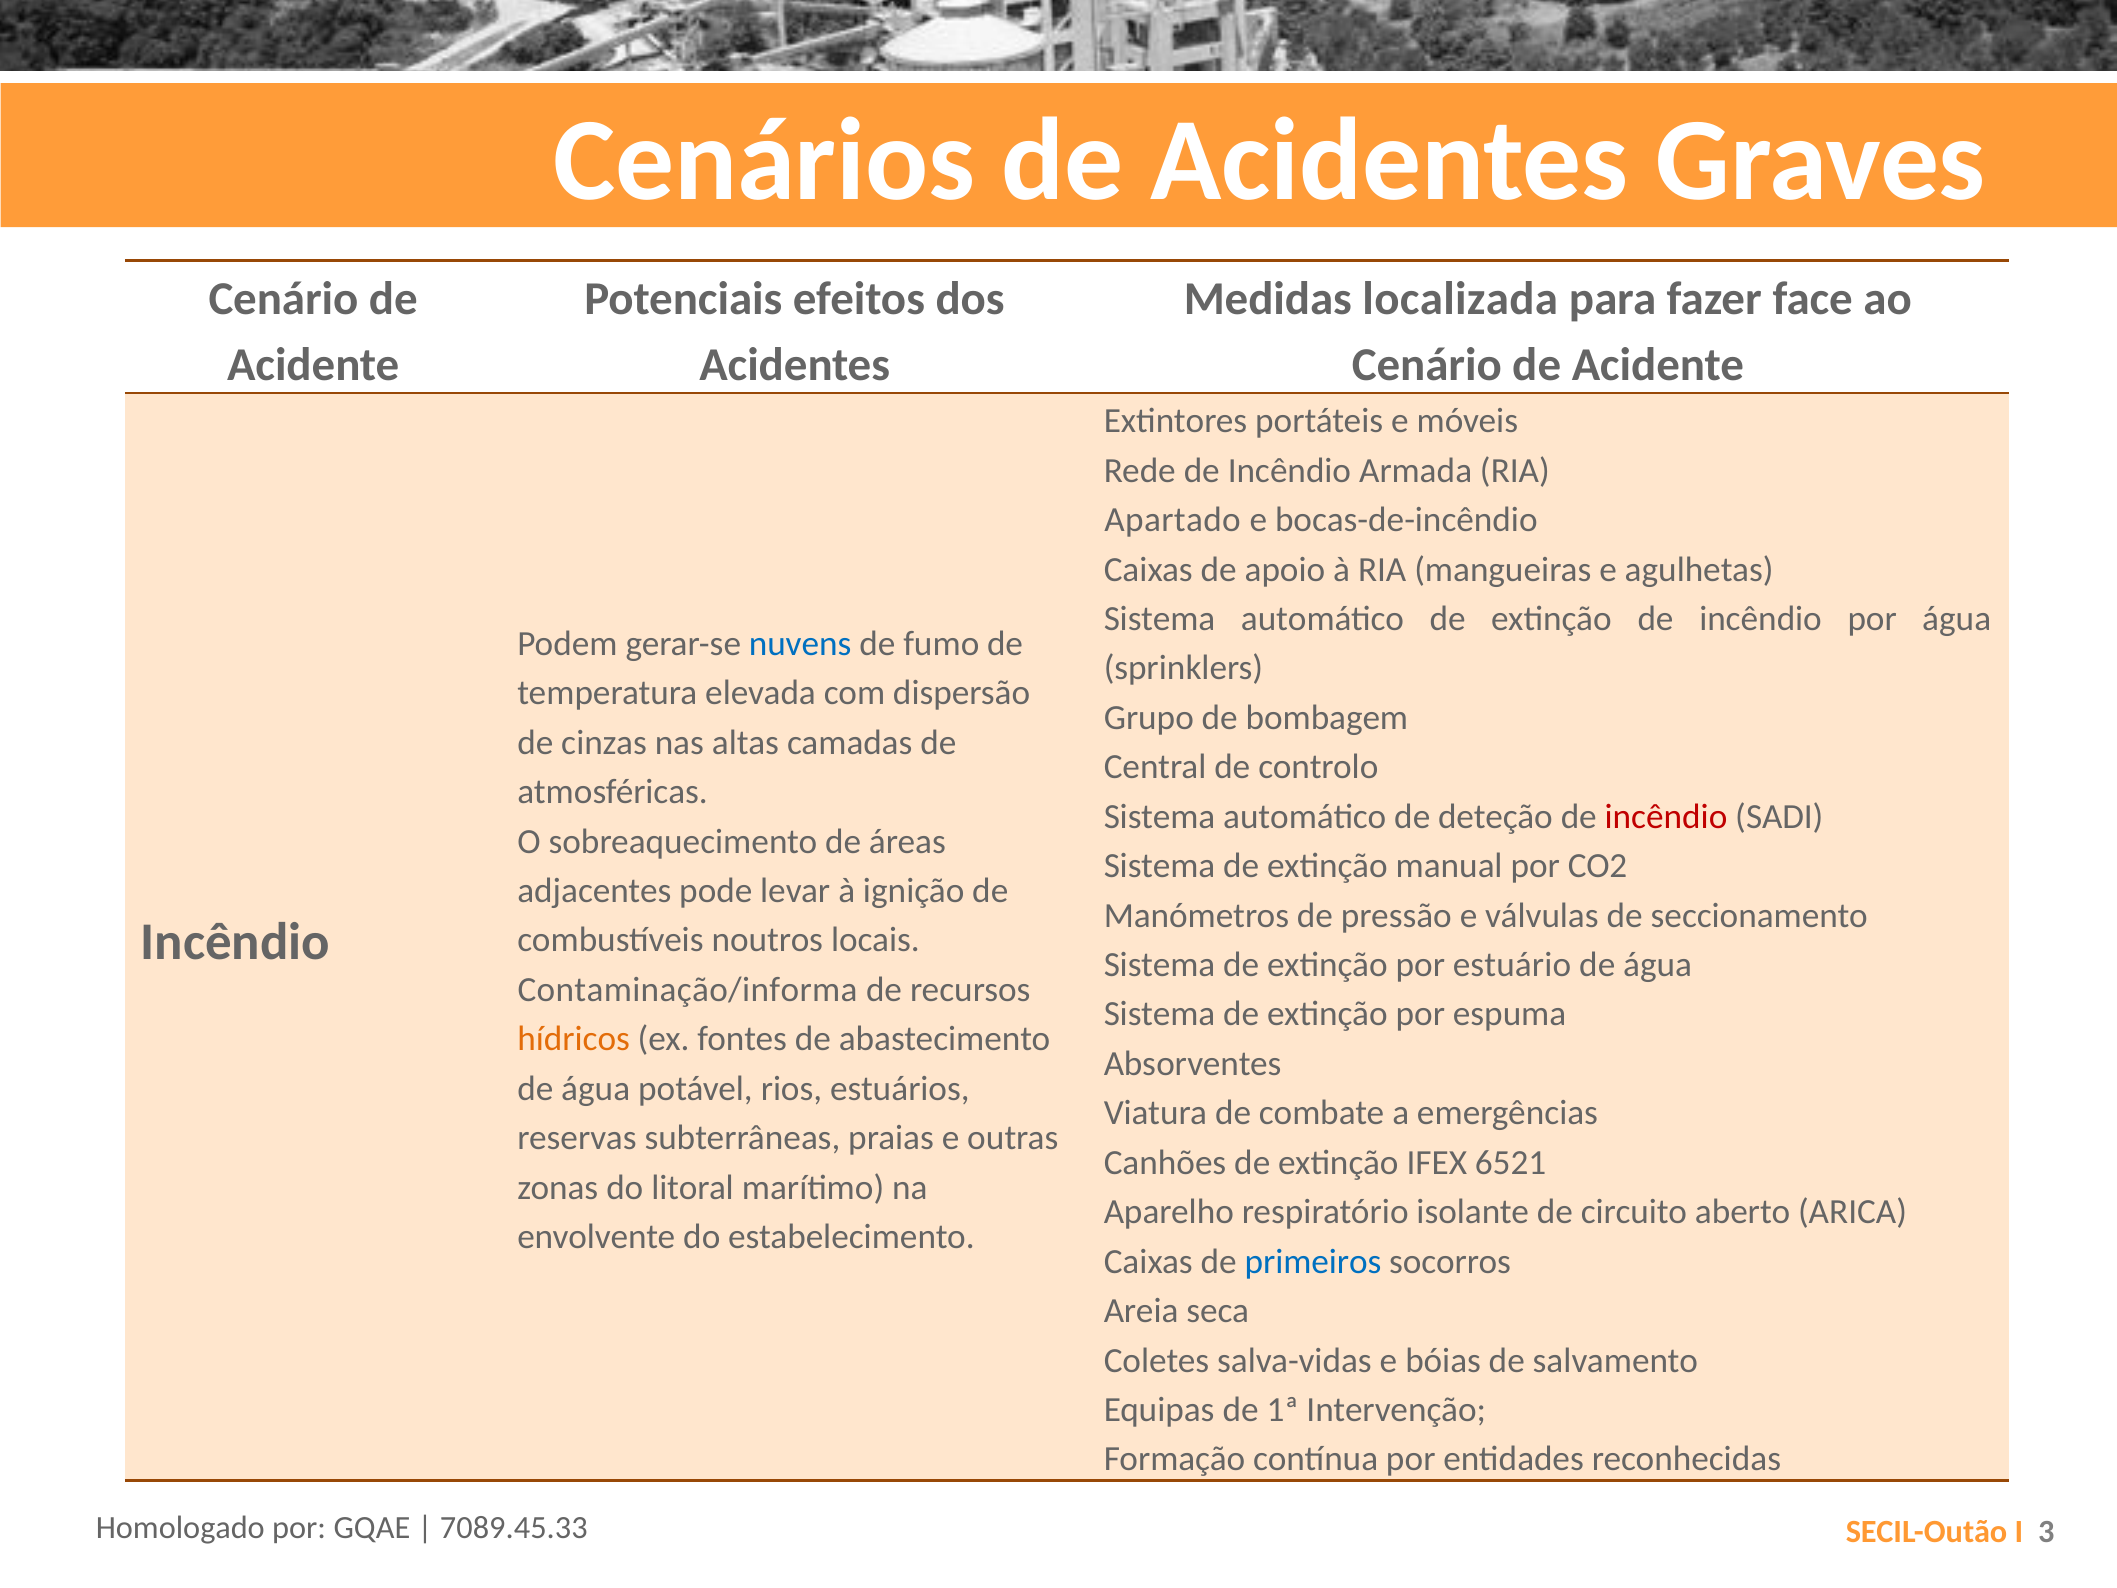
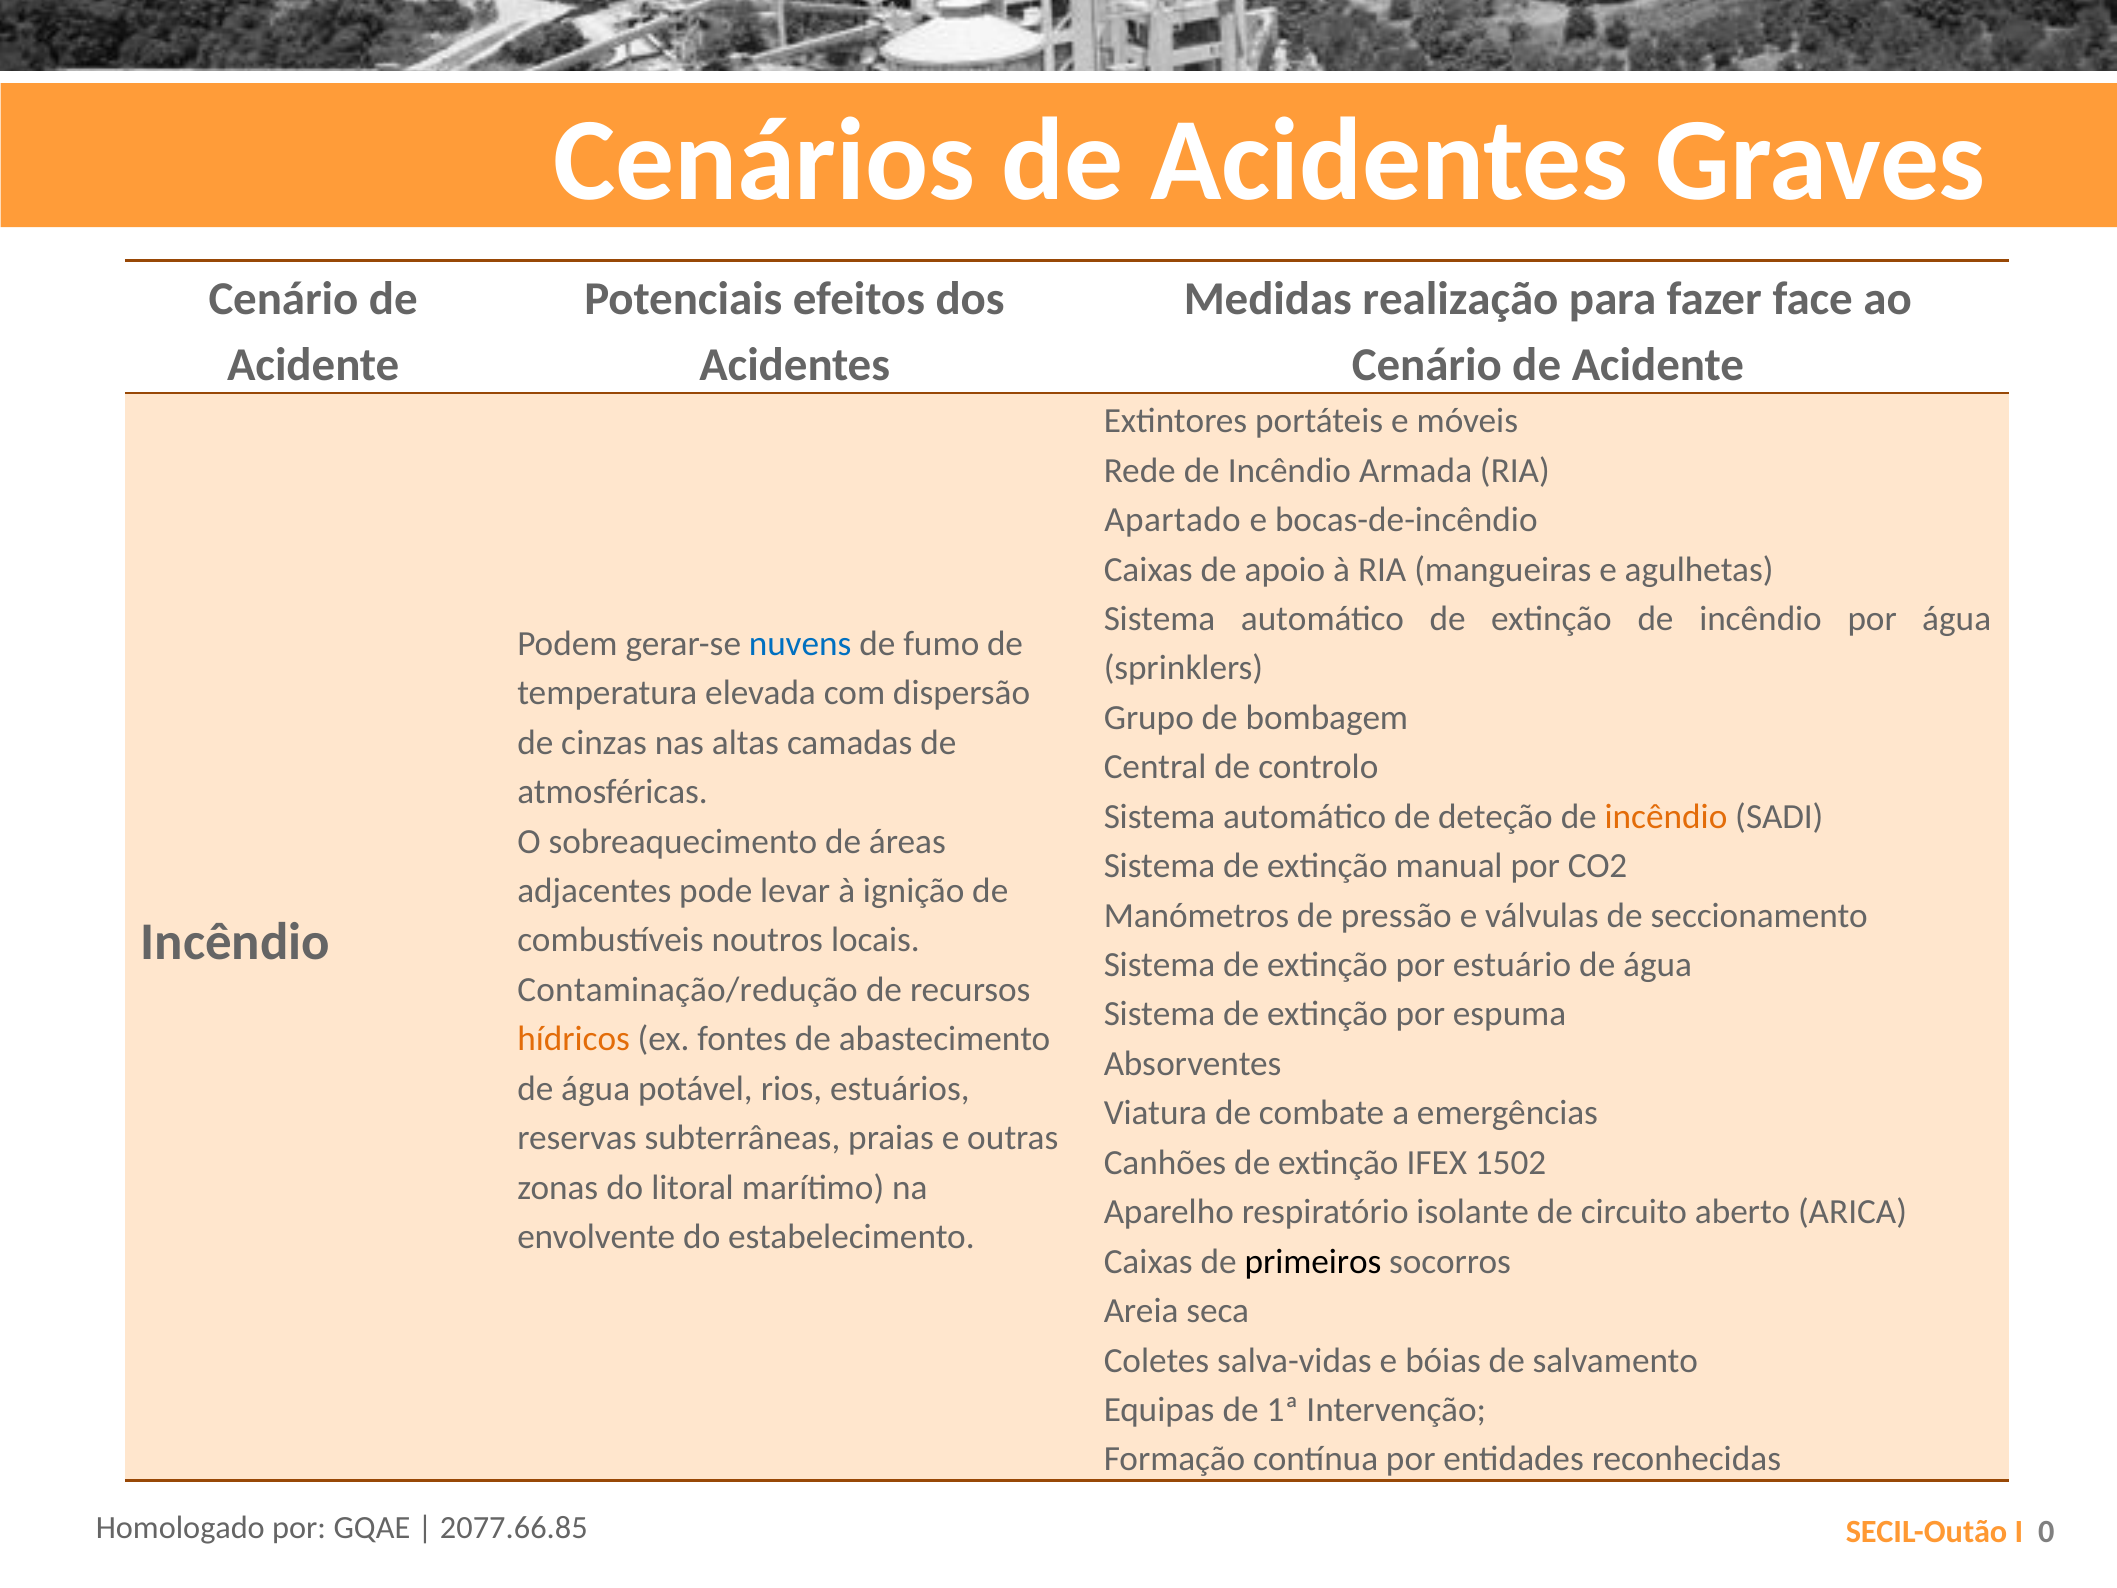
localizada: localizada -> realização
incêndio at (1666, 816) colour: red -> orange
Contaminação/informa: Contaminação/informa -> Contaminação/redução
6521: 6521 -> 1502
primeiros colour: blue -> black
7089.45.33: 7089.45.33 -> 2077.66.85
3: 3 -> 0
